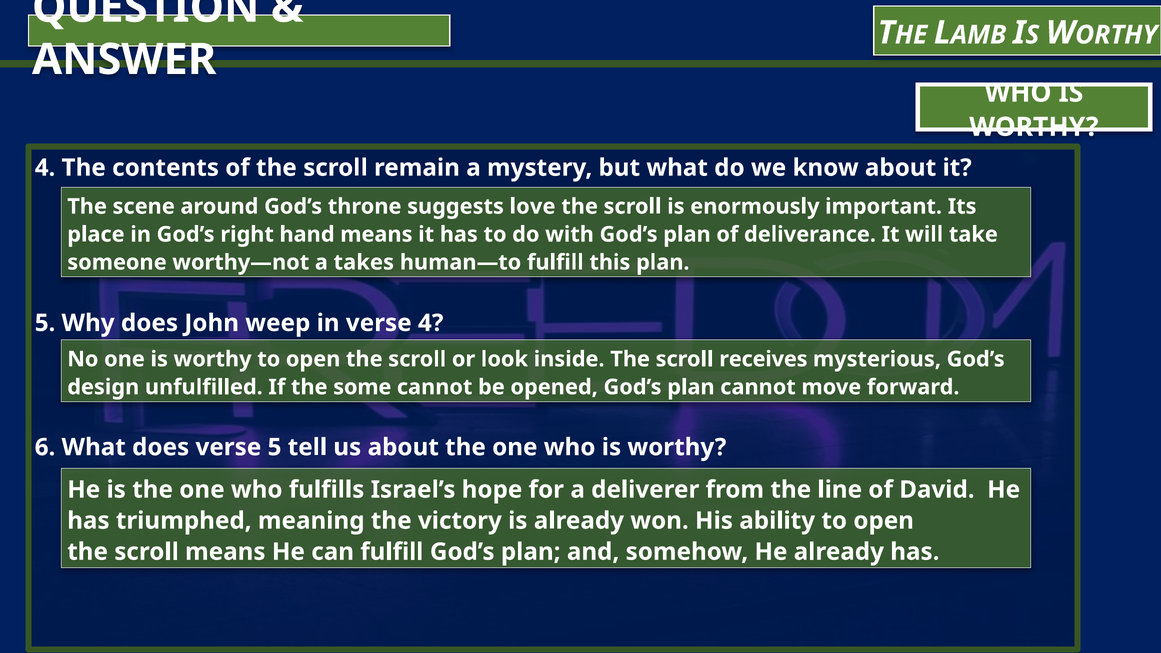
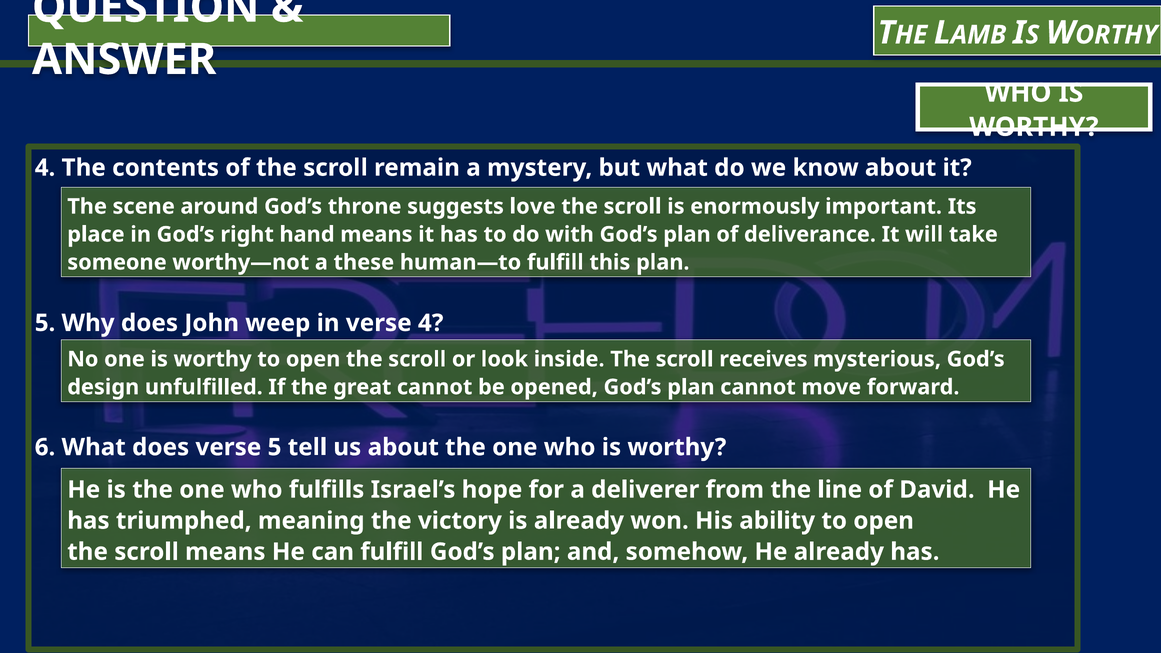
takes: takes -> these
some: some -> great
